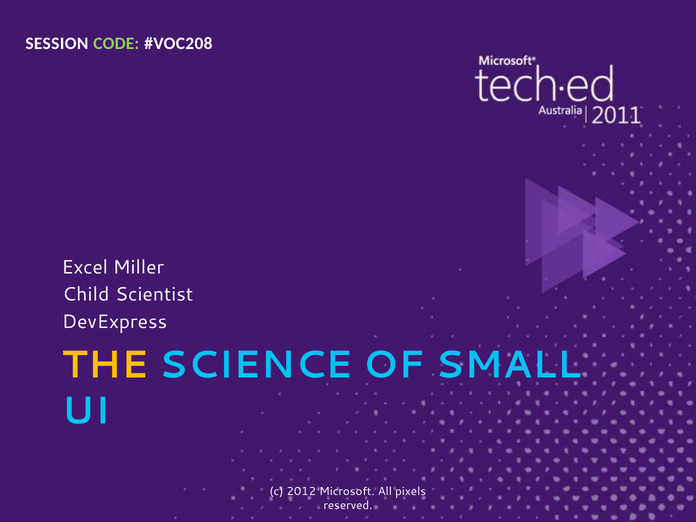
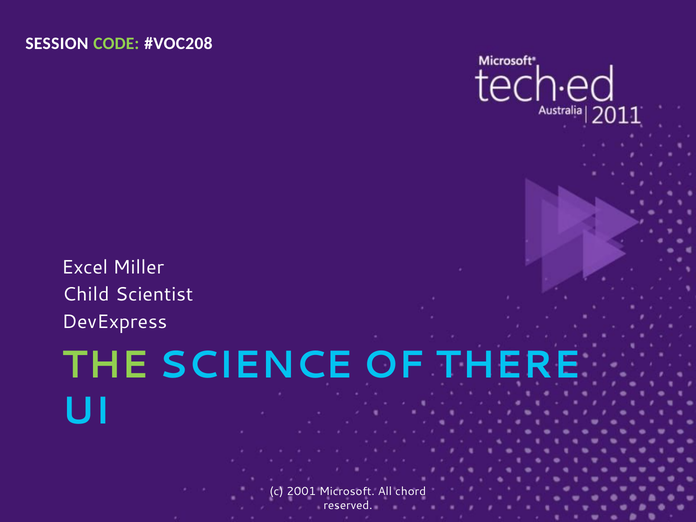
THE colour: yellow -> light green
SMALL: SMALL -> THERE
2012: 2012 -> 2001
pixels: pixels -> chord
